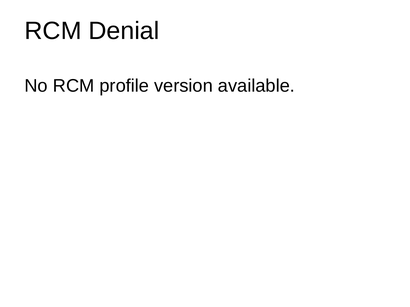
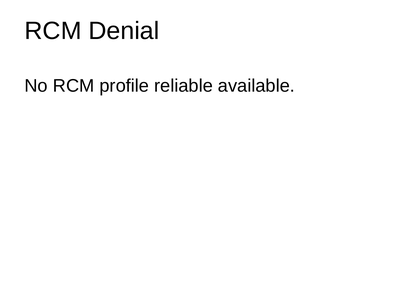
version: version -> reliable
